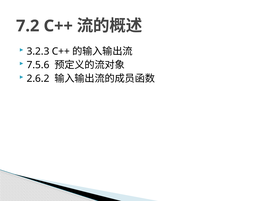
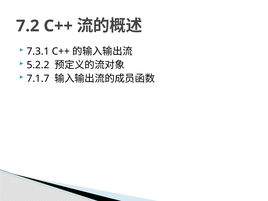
3.2.3: 3.2.3 -> 7.3.1
7.5.6: 7.5.6 -> 5.2.2
2.6.2: 2.6.2 -> 7.1.7
